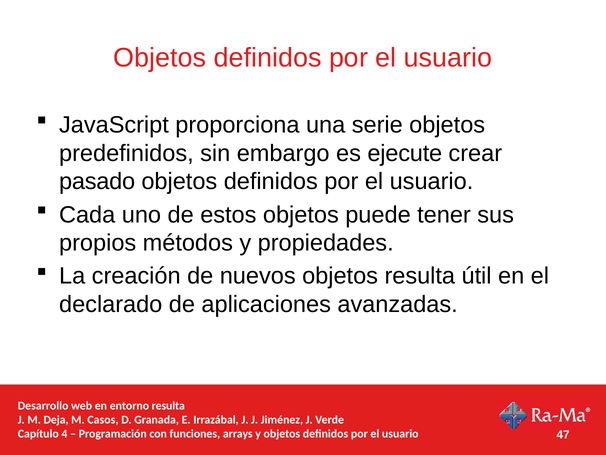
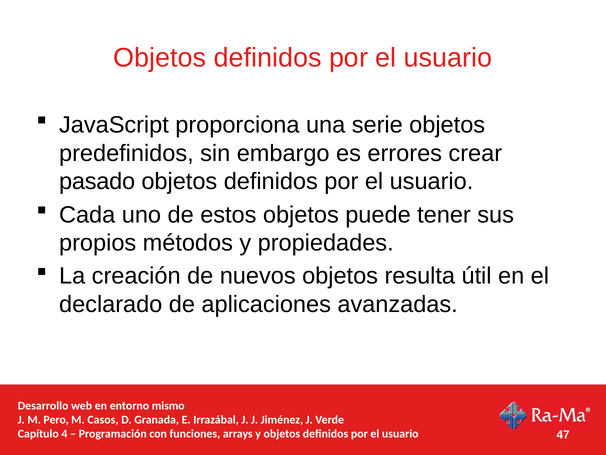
ejecute: ejecute -> errores
entorno resulta: resulta -> mismo
Deja: Deja -> Pero
